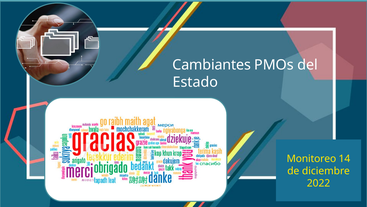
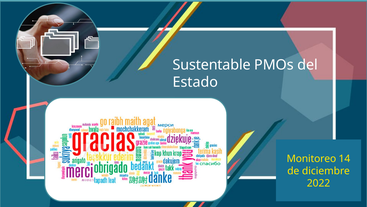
Cambiantes: Cambiantes -> Sustentable
